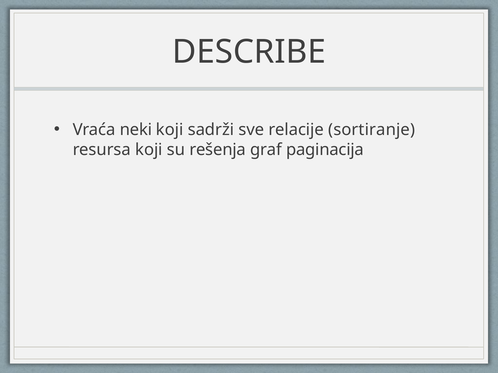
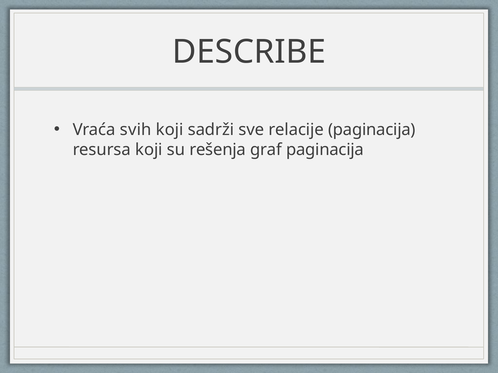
neki: neki -> svih
relacije sortiranje: sortiranje -> paginacija
